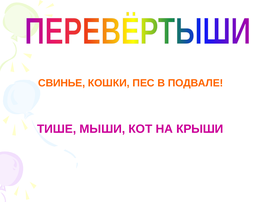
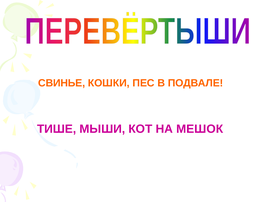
КРЫШИ: КРЫШИ -> МЕШОК
